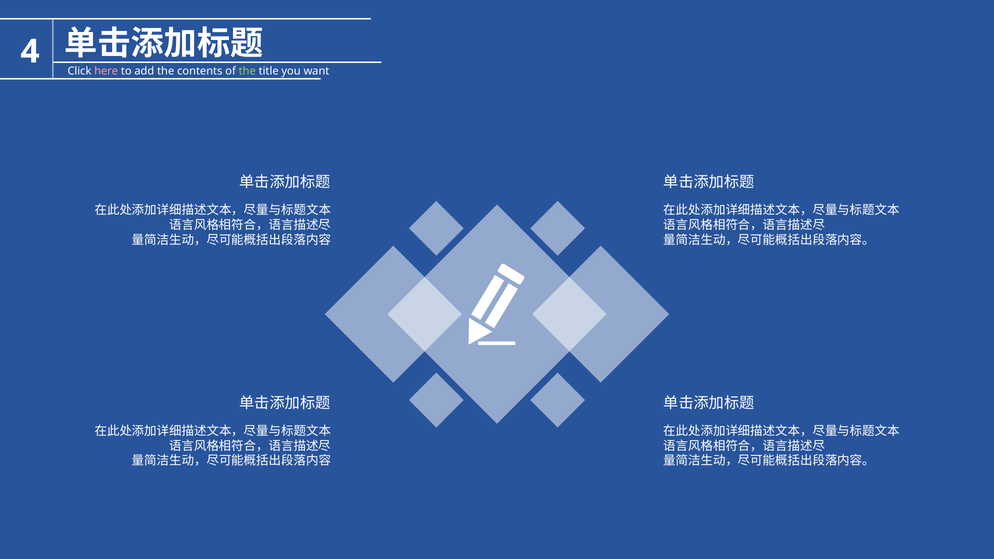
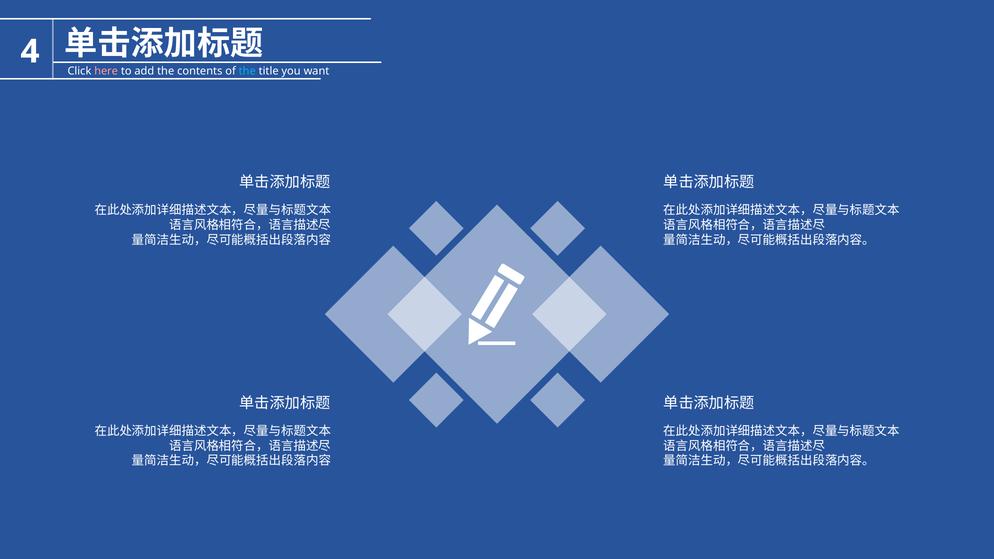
the at (247, 71) colour: light green -> light blue
